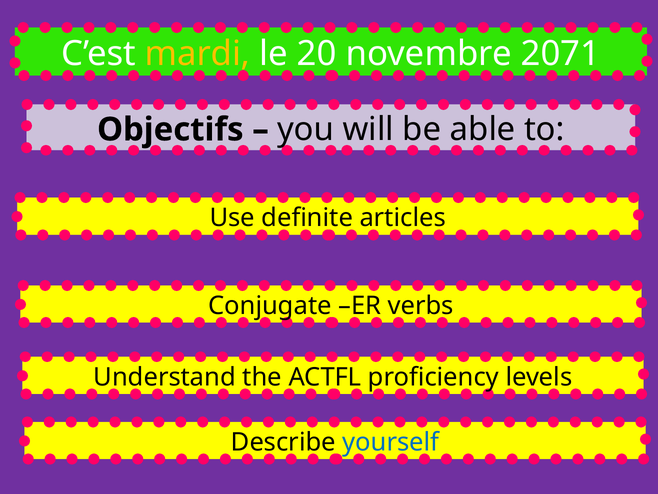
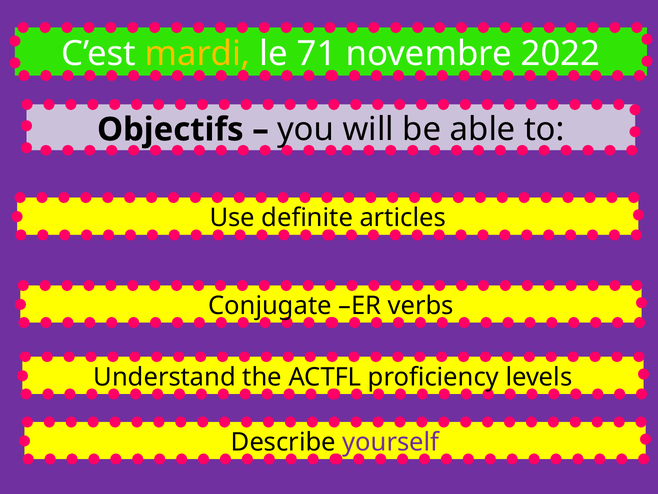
20: 20 -> 71
2071: 2071 -> 2022
yourself colour: blue -> purple
